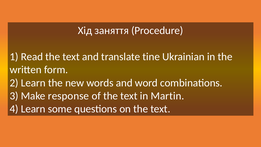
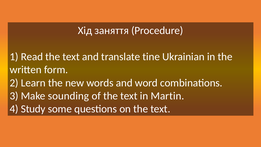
response: response -> sounding
4 Learn: Learn -> Study
